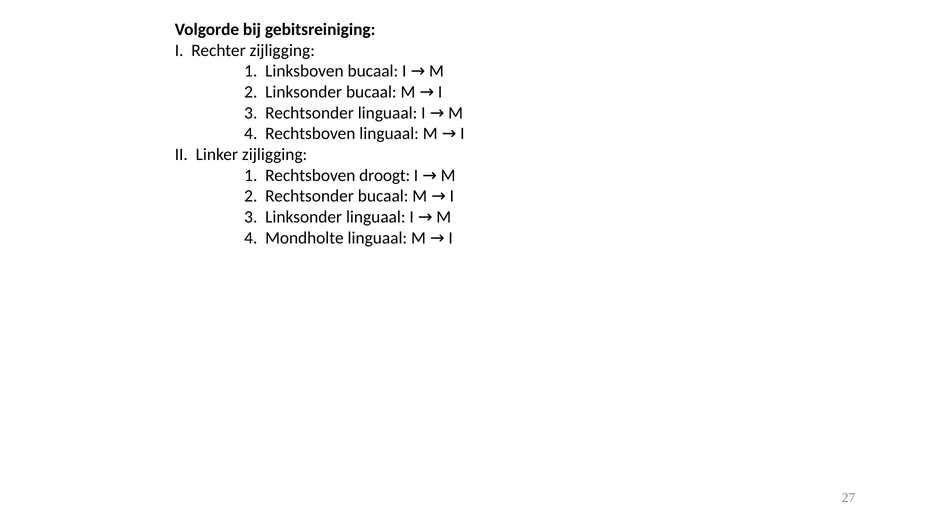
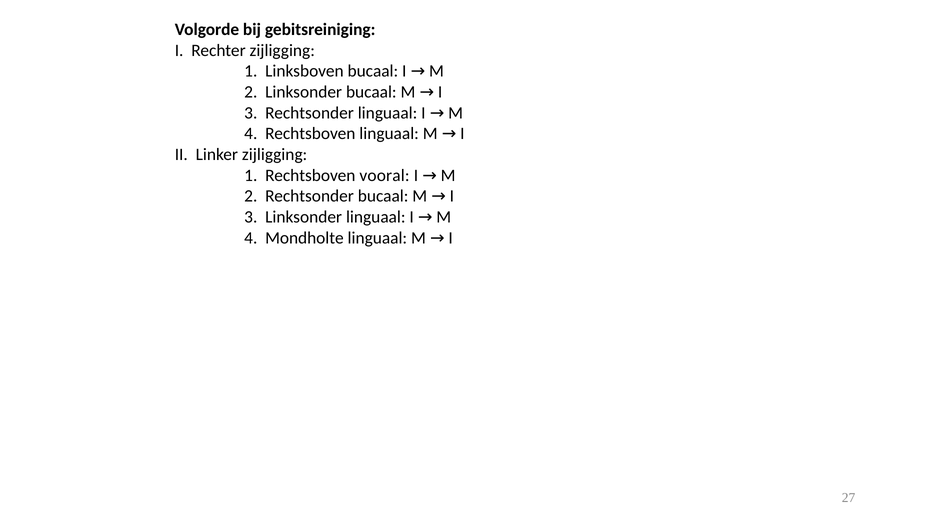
droogt: droogt -> vooral
